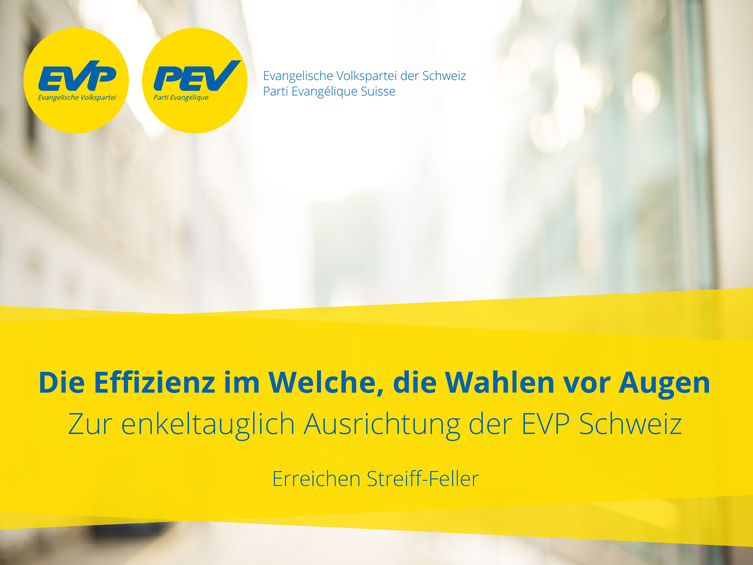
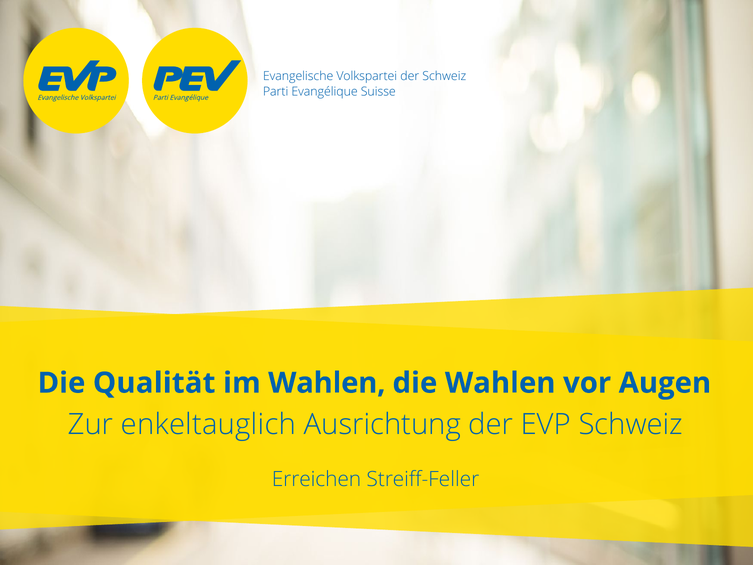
Effizienz: Effizienz -> Qualität
im Welche: Welche -> Wahlen
